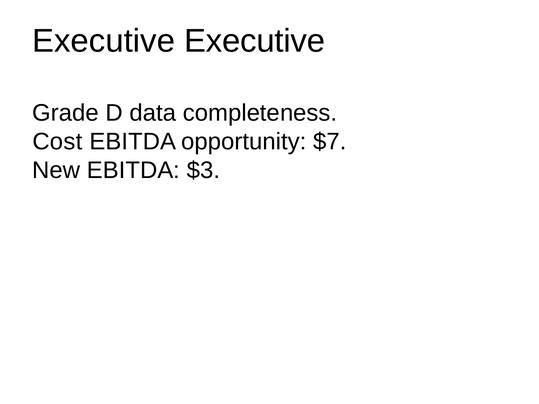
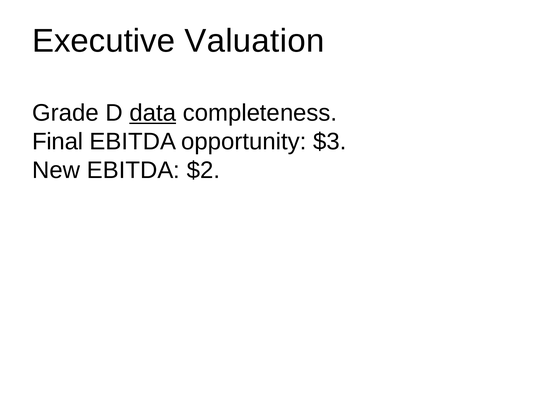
Executive Executive: Executive -> Valuation
data underline: none -> present
Cost: Cost -> Final
$7: $7 -> $3
$3: $3 -> $2
